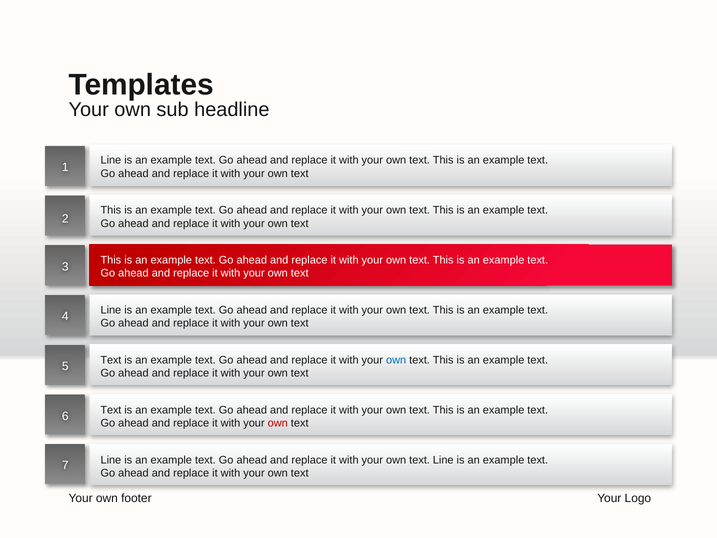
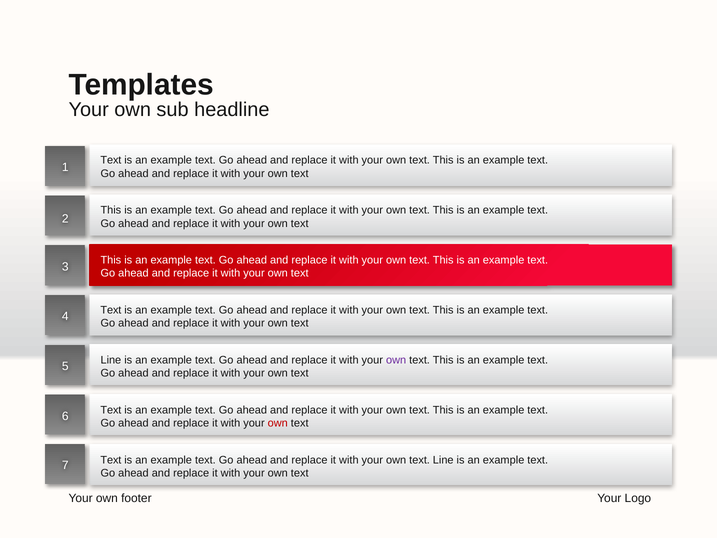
Line at (111, 160): Line -> Text
Line at (111, 310): Line -> Text
Text at (111, 360): Text -> Line
own at (396, 360) colour: blue -> purple
Line at (111, 460): Line -> Text
